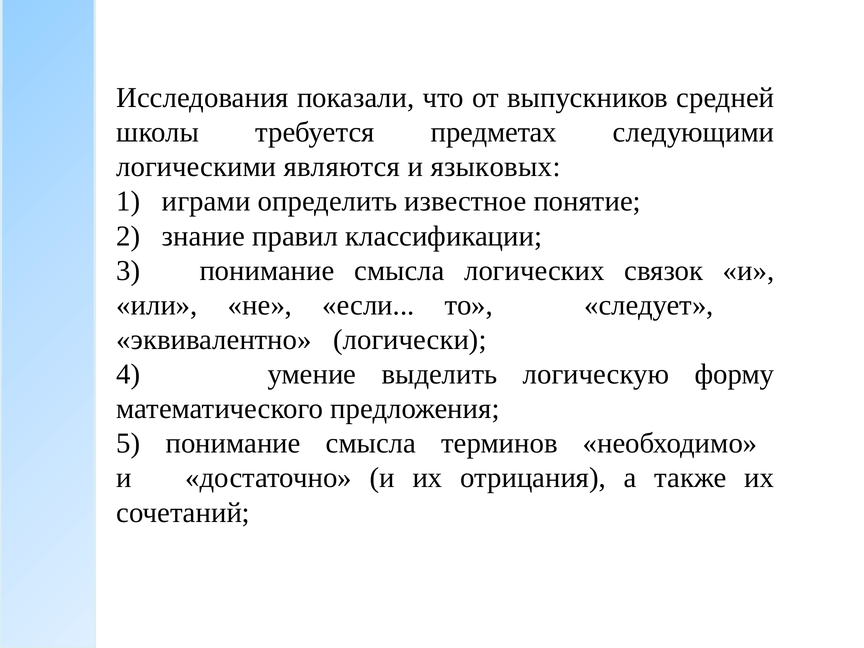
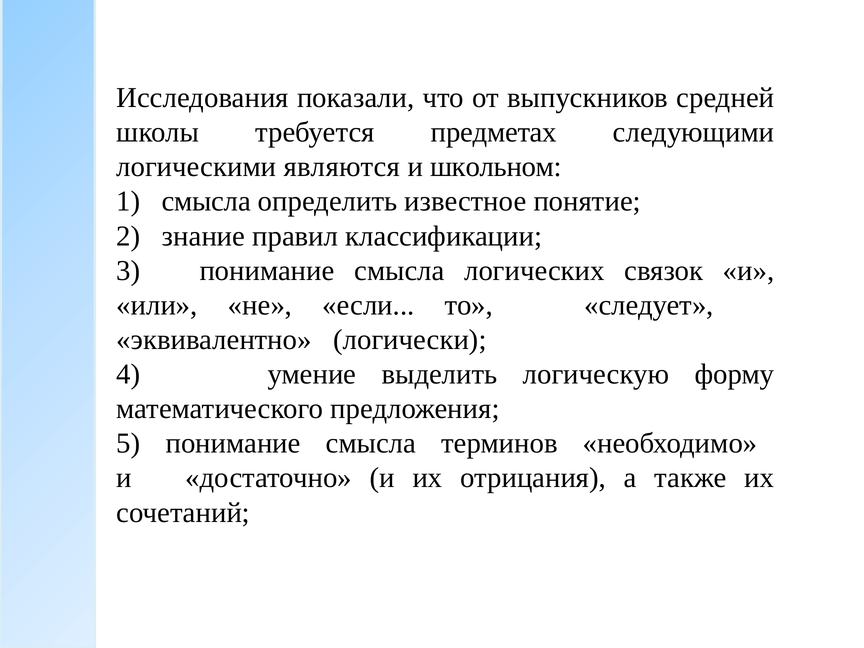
языковых: языковых -> школьном
1 играми: играми -> смысла
